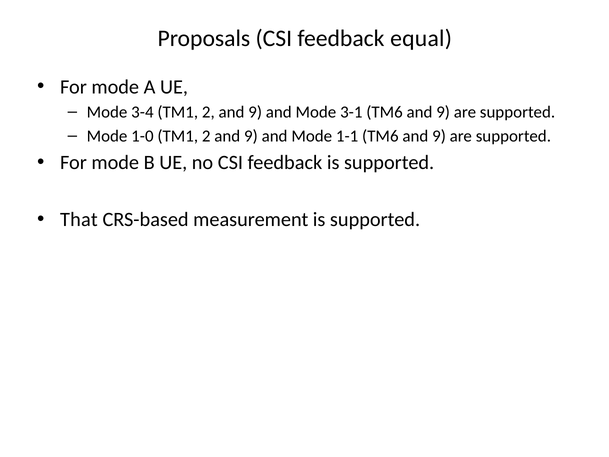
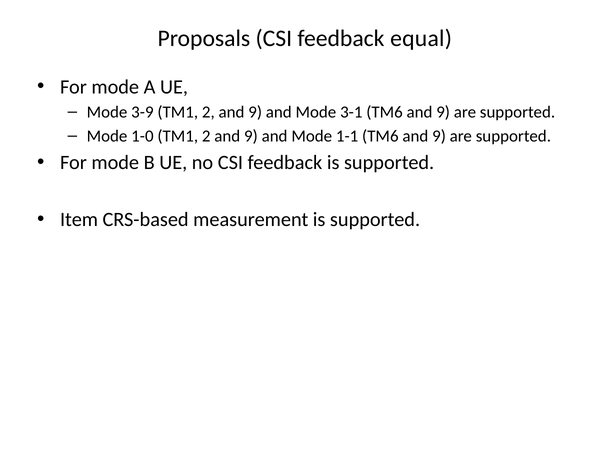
3-4: 3-4 -> 3-9
That: That -> Item
